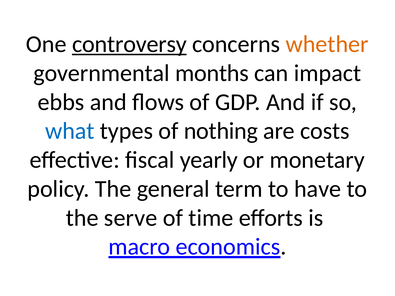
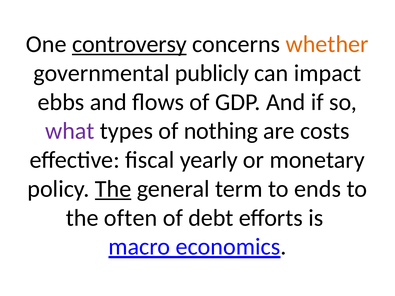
months: months -> publicly
what colour: blue -> purple
The at (113, 189) underline: none -> present
have: have -> ends
serve: serve -> often
time: time -> debt
